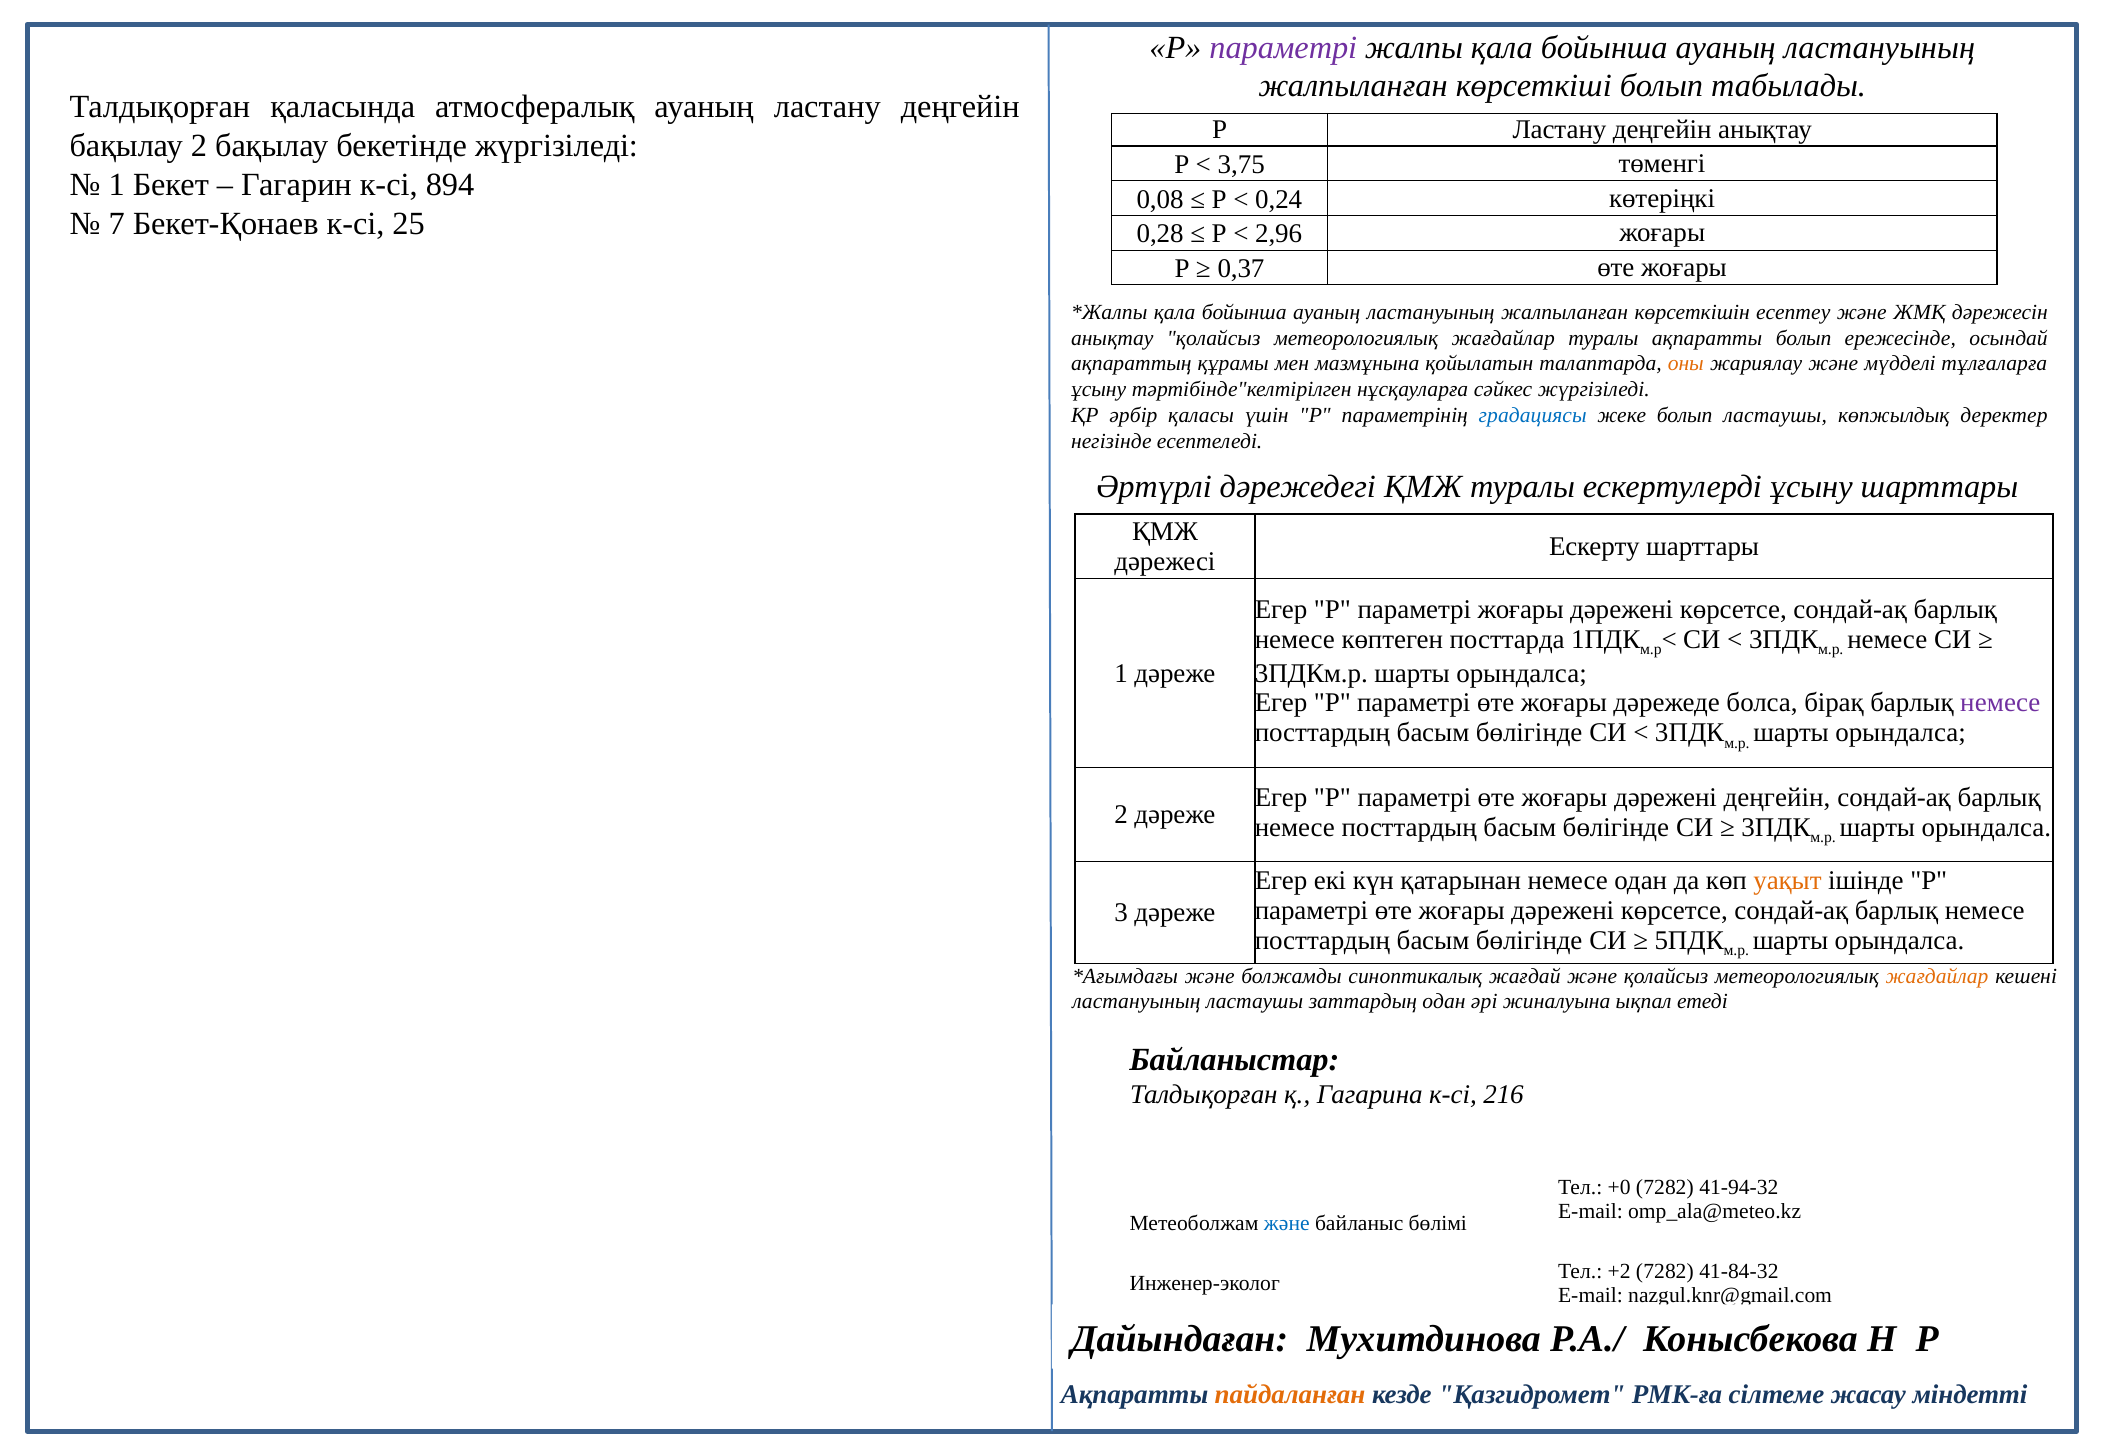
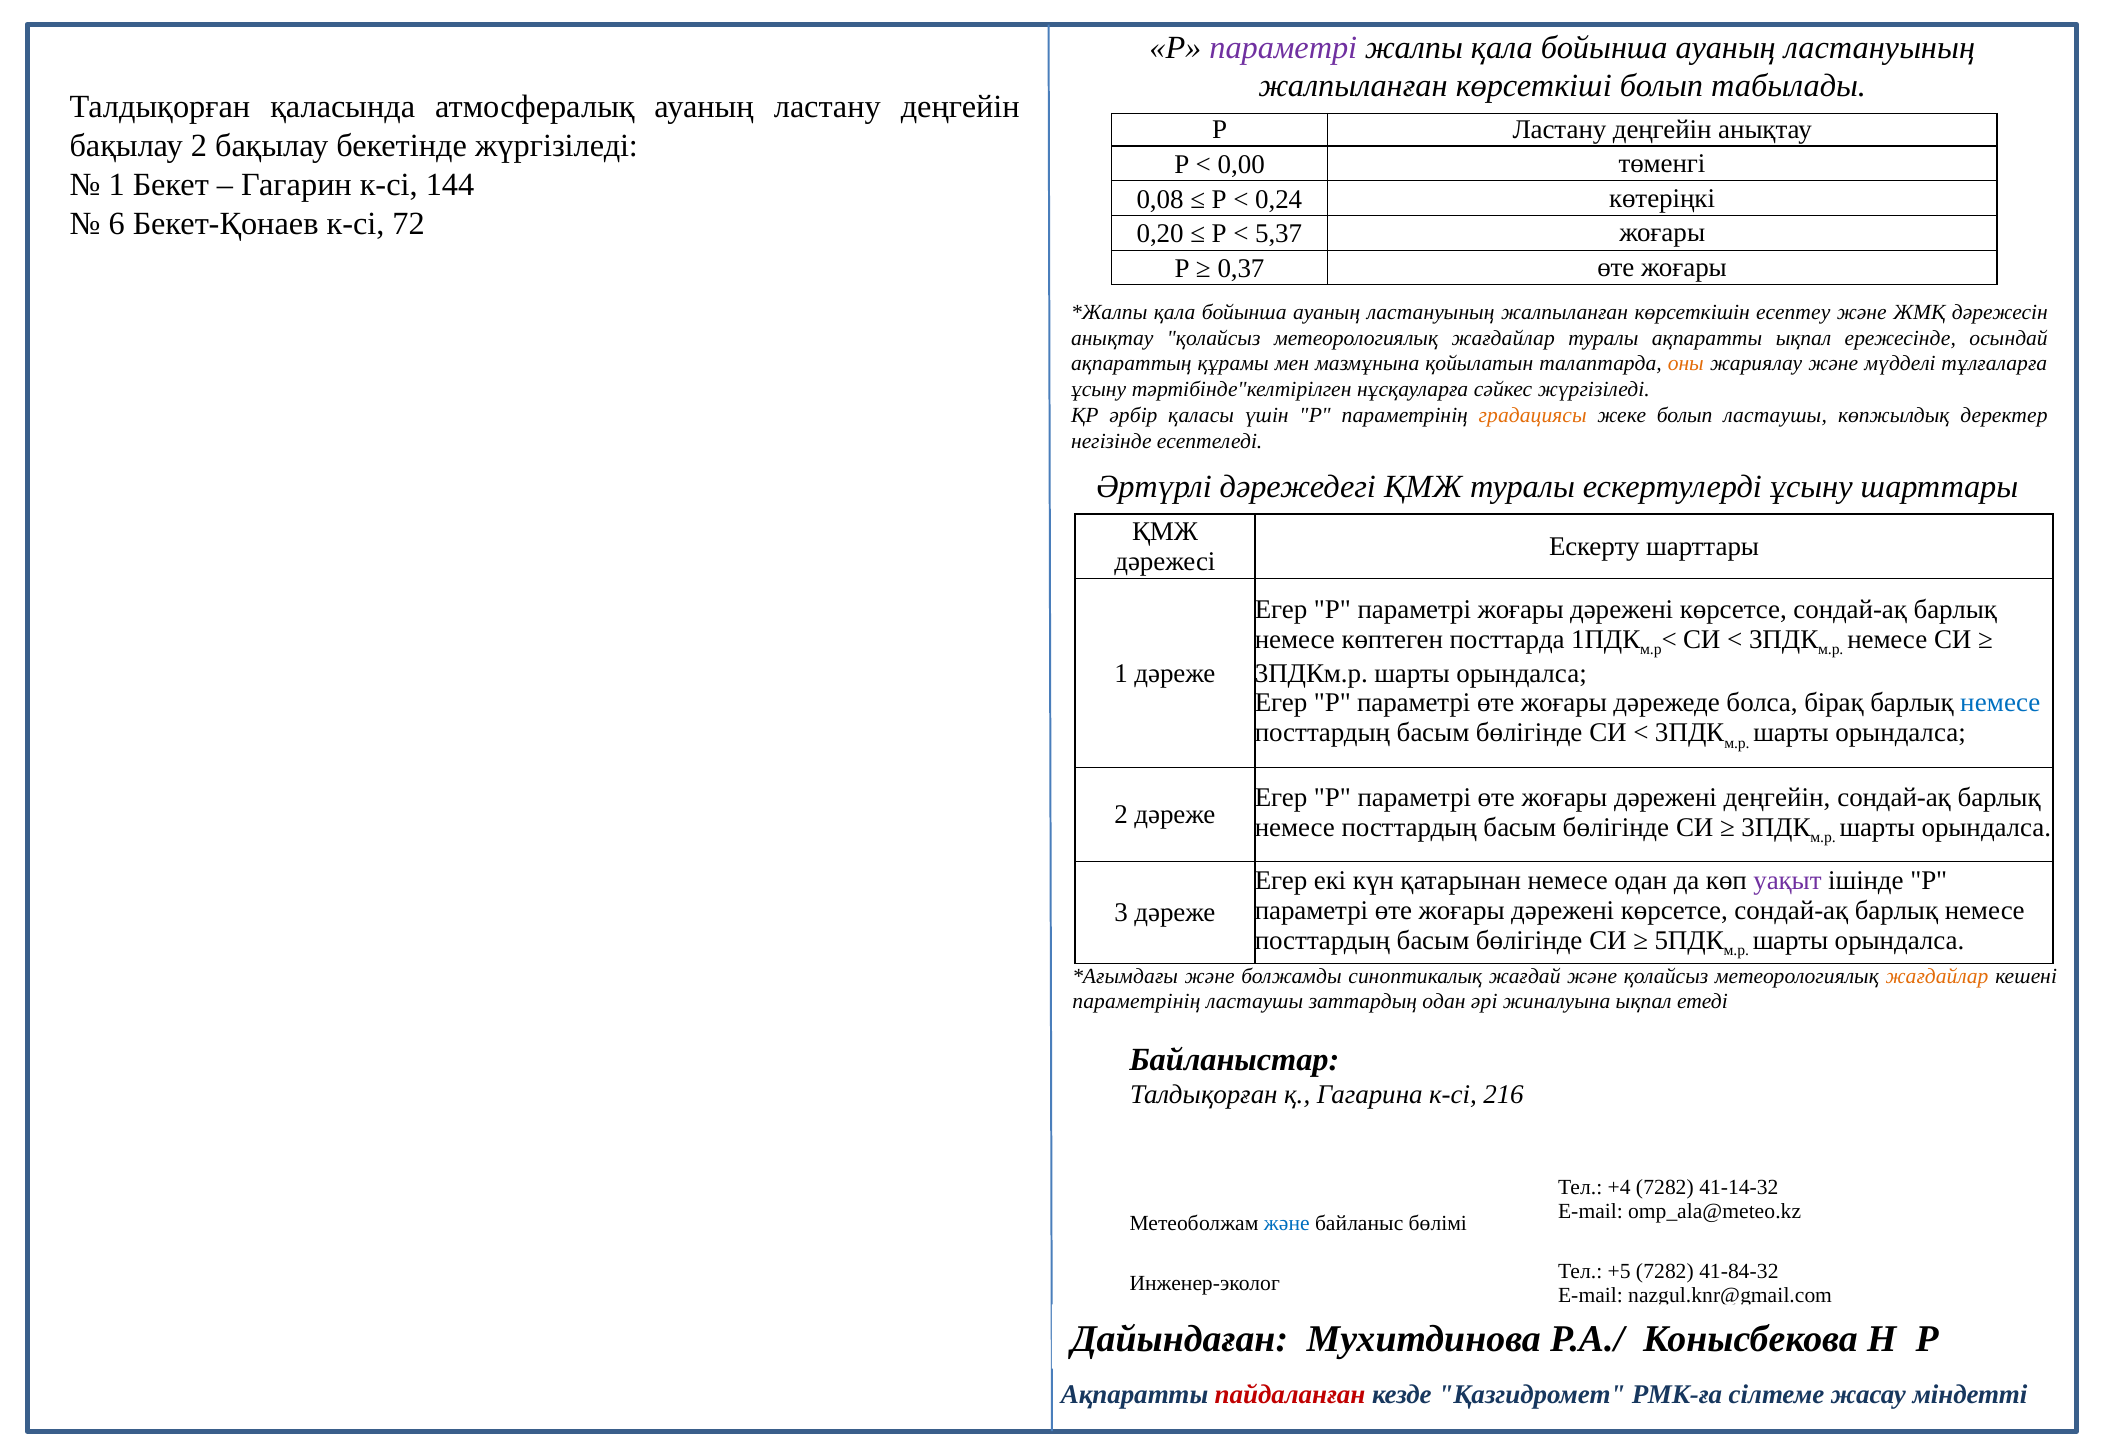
3,75: 3,75 -> 0,00
894: 894 -> 144
7: 7 -> 6
25: 25 -> 72
0,28: 0,28 -> 0,20
2,96: 2,96 -> 5,37
ақпаратты болып: болып -> ықпал
градациясы colour: blue -> orange
немесе at (2000, 703) colour: purple -> blue
уақыт colour: orange -> purple
ластануының at (1136, 1002): ластануының -> параметрінің
+0: +0 -> +4
41-94-32: 41-94-32 -> 41-14-32
+2: +2 -> +5
пайдаланған colour: orange -> red
